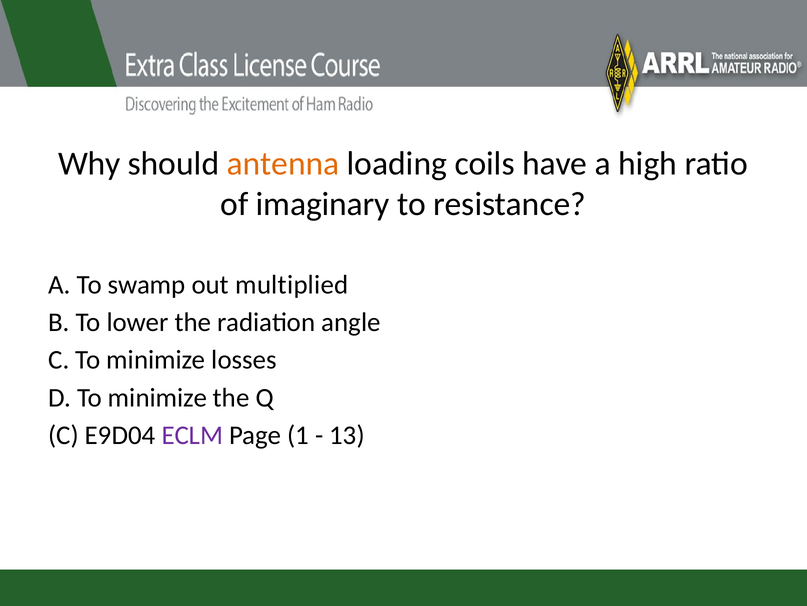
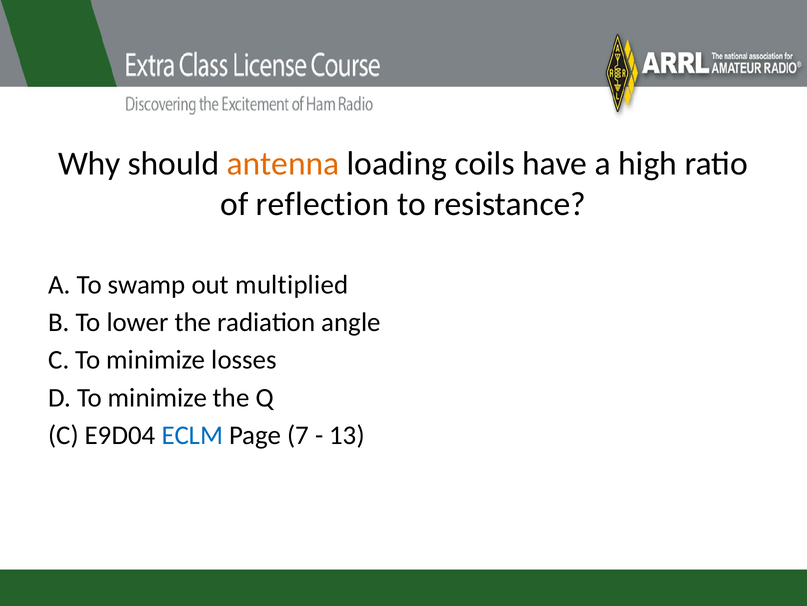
imaginary: imaginary -> reflection
ECLM colour: purple -> blue
1: 1 -> 7
